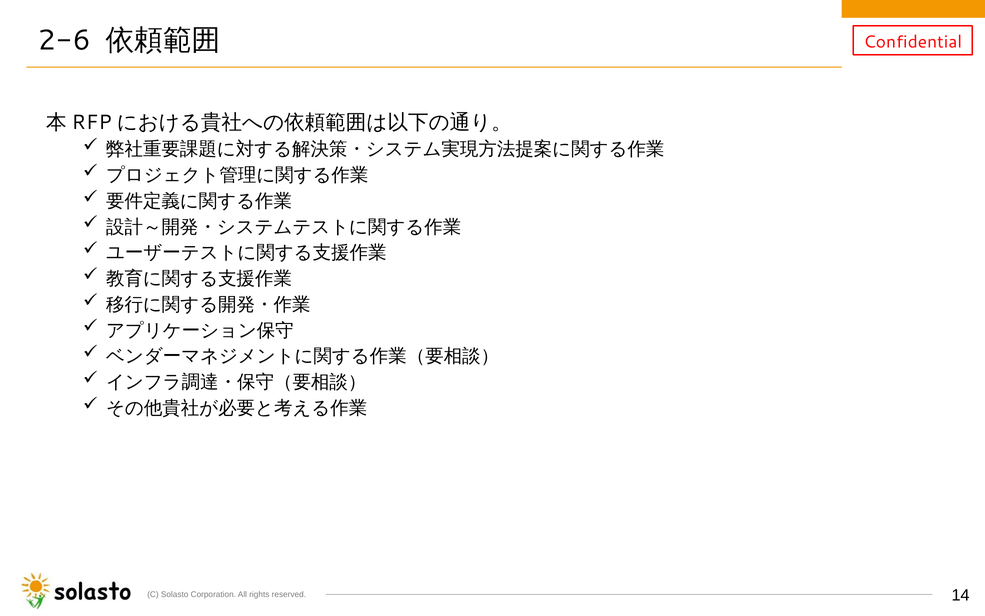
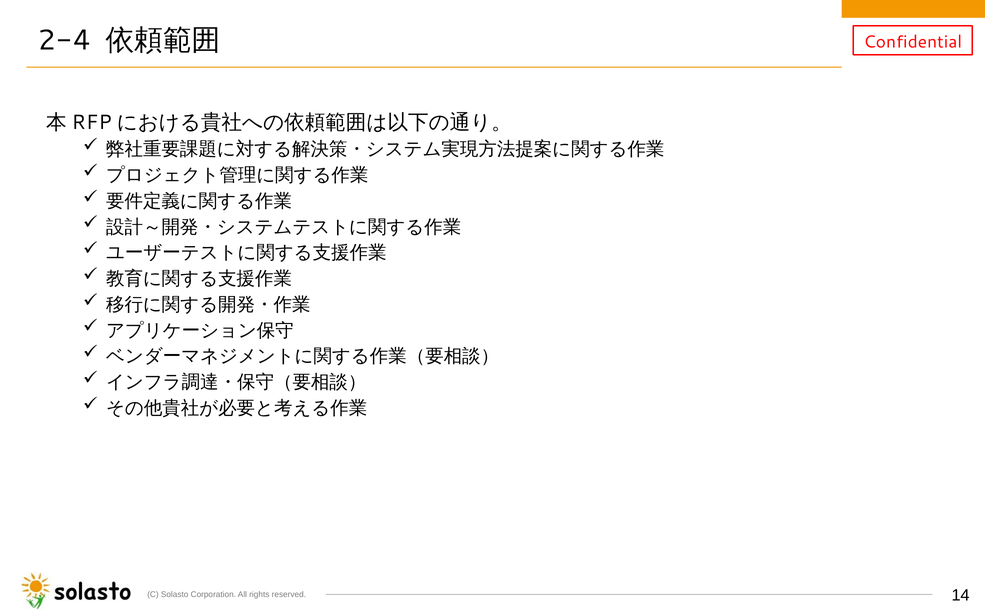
2-6: 2-6 -> 2-4
